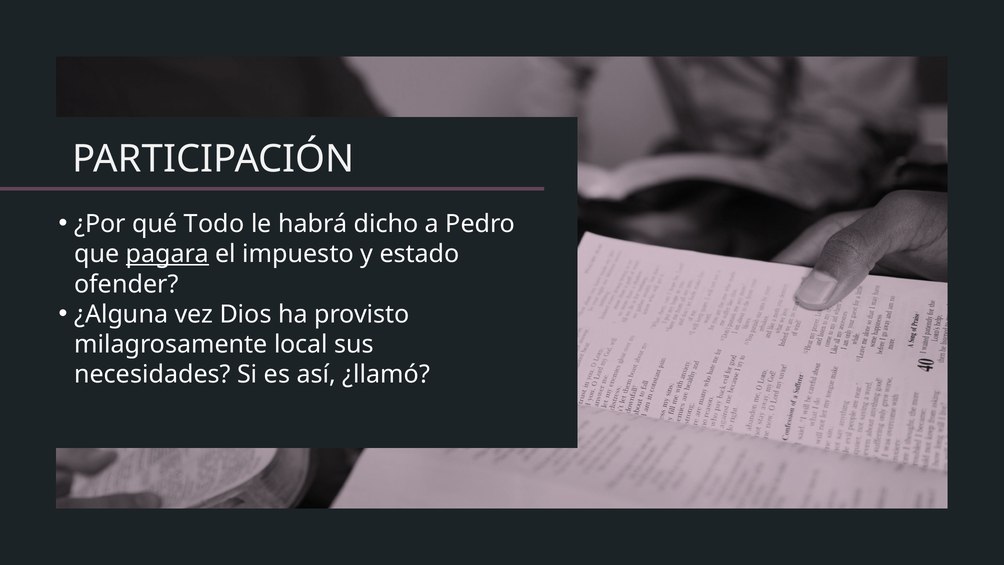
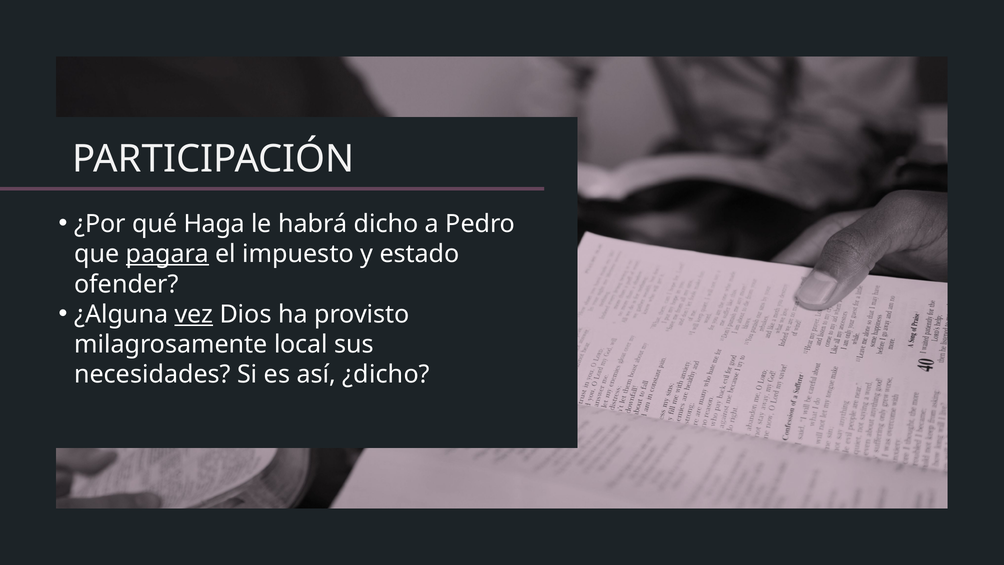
Todo: Todo -> Haga
vez underline: none -> present
¿llamó: ¿llamó -> ¿dicho
